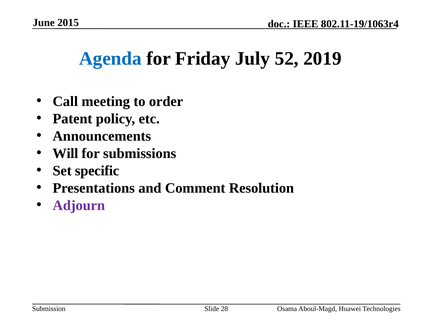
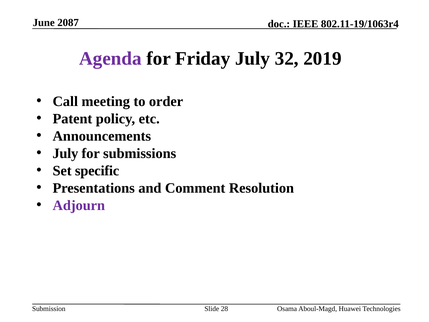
2015: 2015 -> 2087
Agenda colour: blue -> purple
52: 52 -> 32
Will at (65, 153): Will -> July
